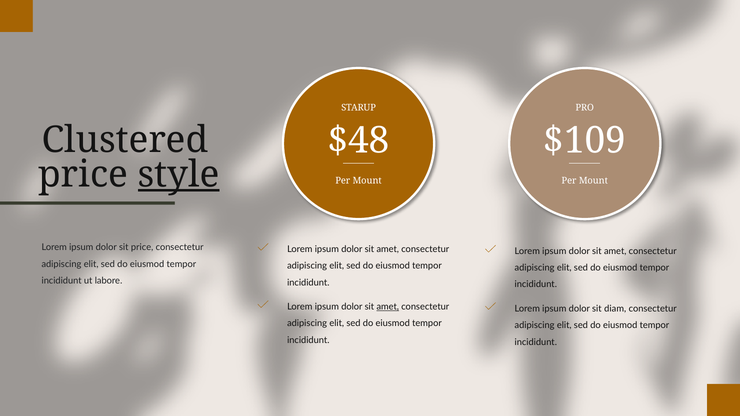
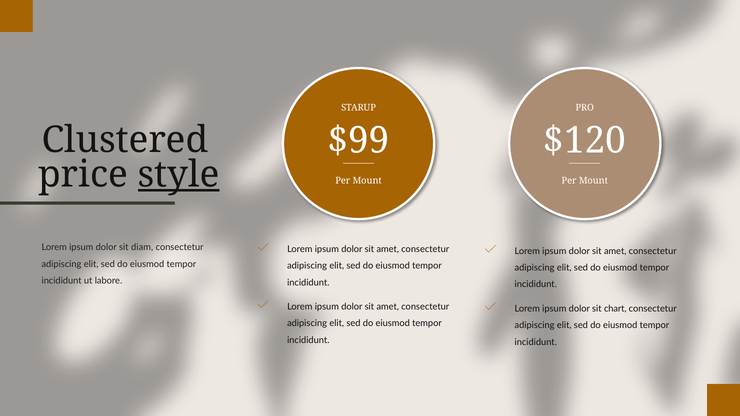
$48: $48 -> $99
$109: $109 -> $120
sit price: price -> diam
amet at (388, 307) underline: present -> none
diam: diam -> chart
